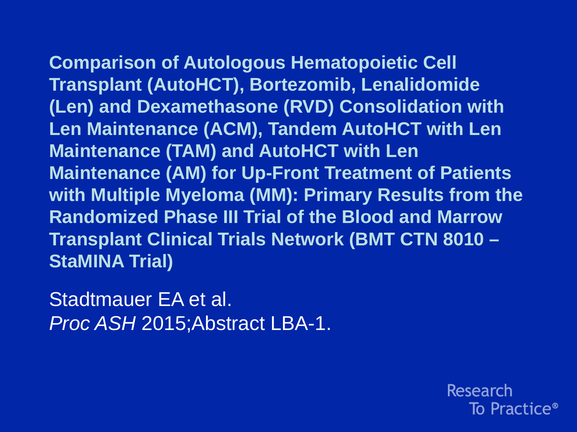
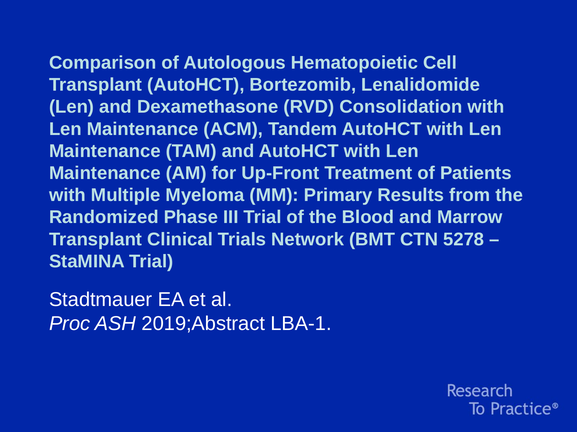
8010: 8010 -> 5278
2015;Abstract: 2015;Abstract -> 2019;Abstract
